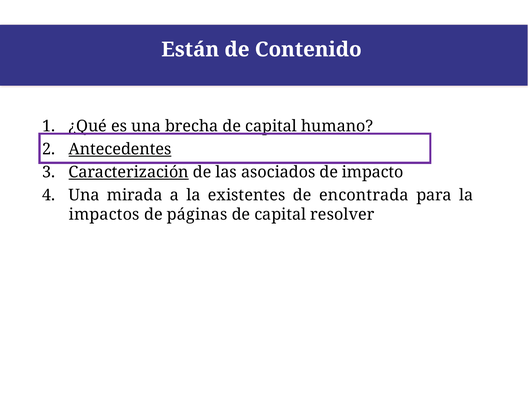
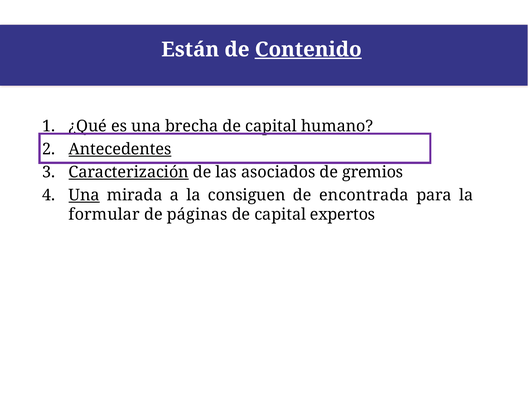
Contenido underline: none -> present
impacto: impacto -> gremios
Una at (84, 195) underline: none -> present
existentes: existentes -> consiguen
impactos: impactos -> formular
resolver: resolver -> expertos
